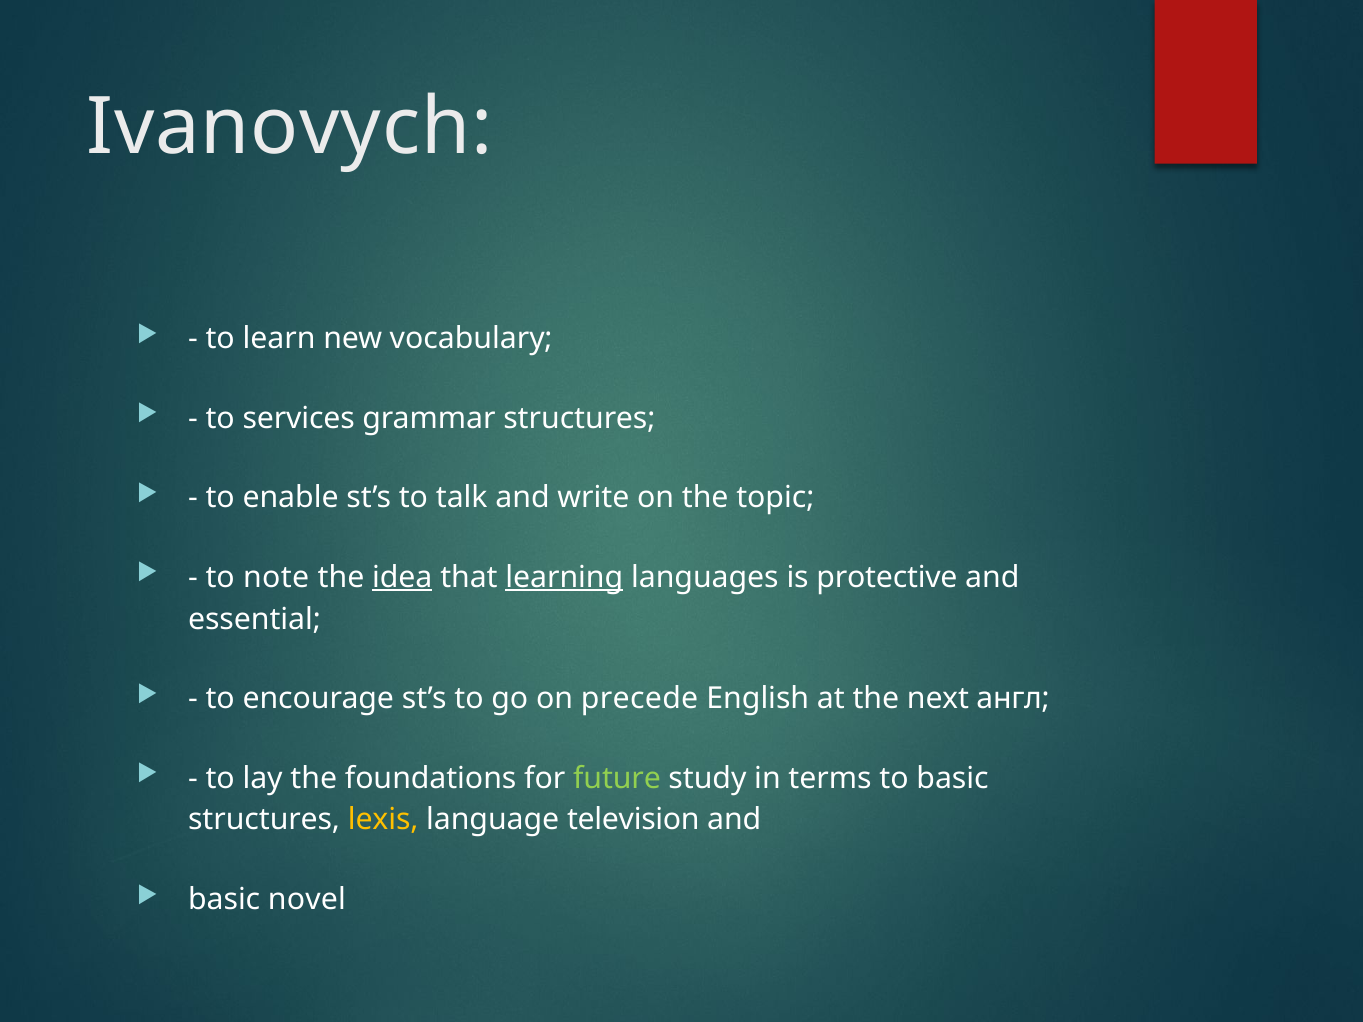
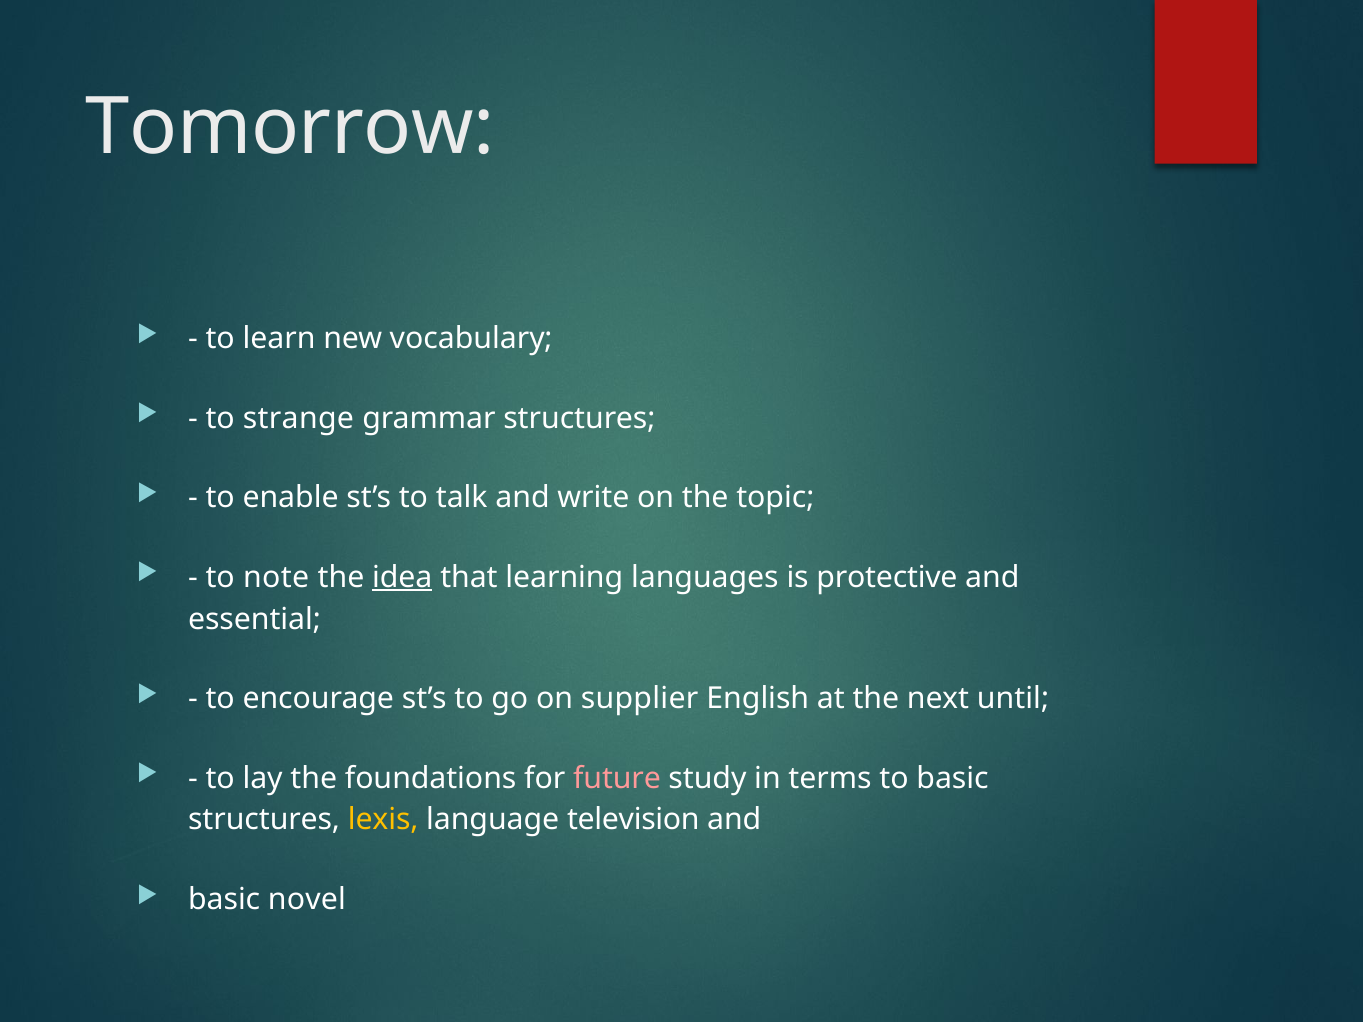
Ivanovych: Ivanovych -> Tomorrow
services: services -> strange
learning underline: present -> none
precede: precede -> supplier
англ: англ -> until
future colour: light green -> pink
